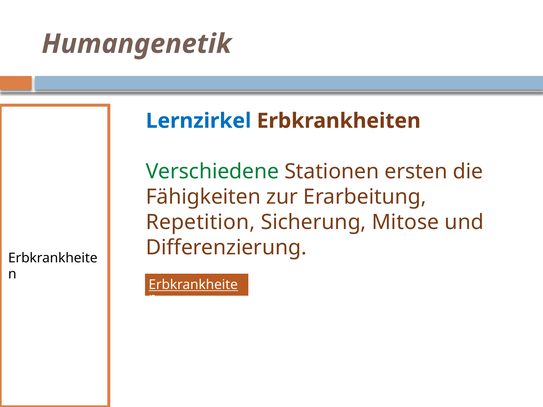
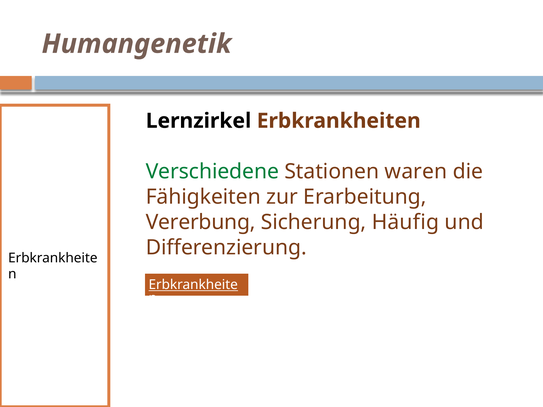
Lernzirkel colour: blue -> black
ersten: ersten -> waren
Repetition: Repetition -> Vererbung
Mitose: Mitose -> Häufig
